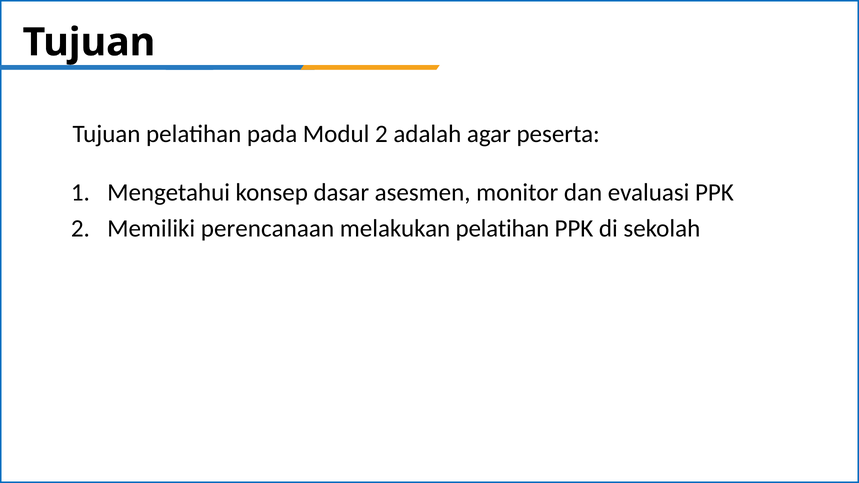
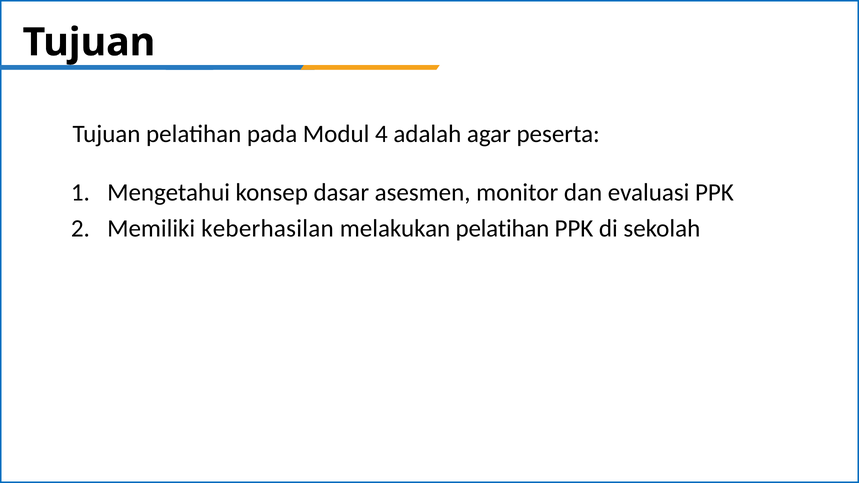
Modul 2: 2 -> 4
perencanaan: perencanaan -> keberhasilan
